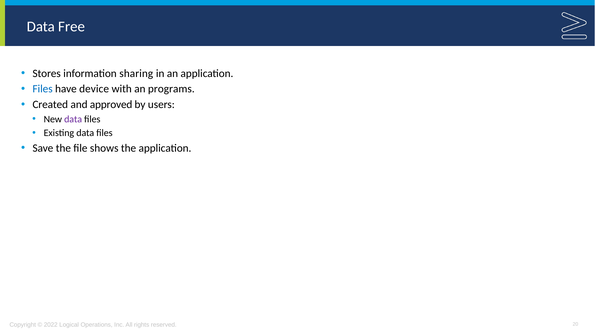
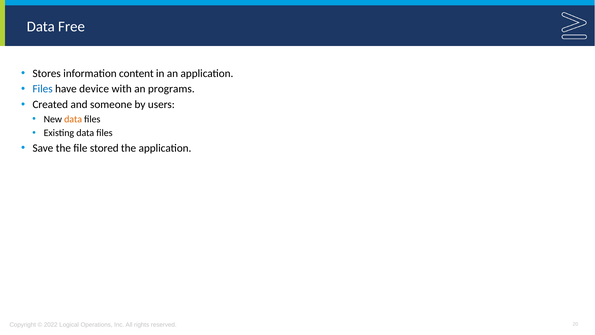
sharing: sharing -> content
approved: approved -> someone
data at (73, 119) colour: purple -> orange
shows: shows -> stored
